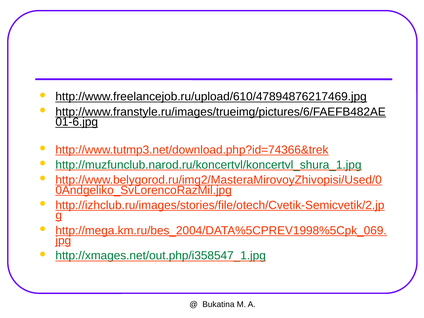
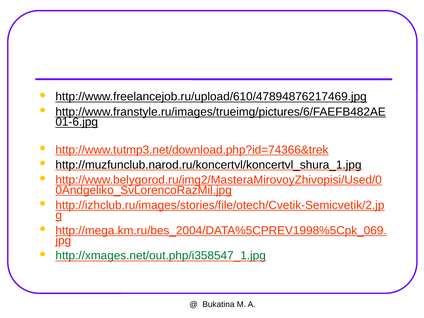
http://muzfunclub.narod.ru/koncertvl/koncertvl_shura_1.jpg colour: green -> black
